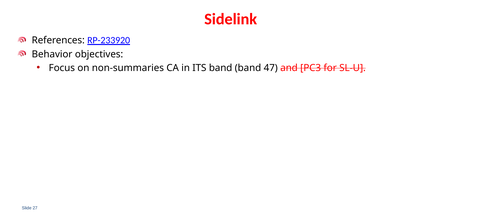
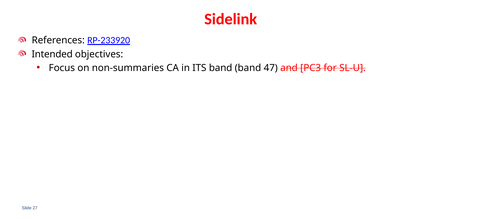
Behavior: Behavior -> Intended
